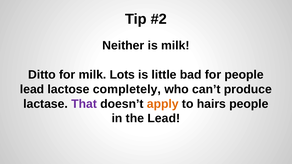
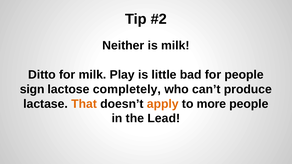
Lots: Lots -> Play
lead at (32, 89): lead -> sign
That colour: purple -> orange
hairs: hairs -> more
